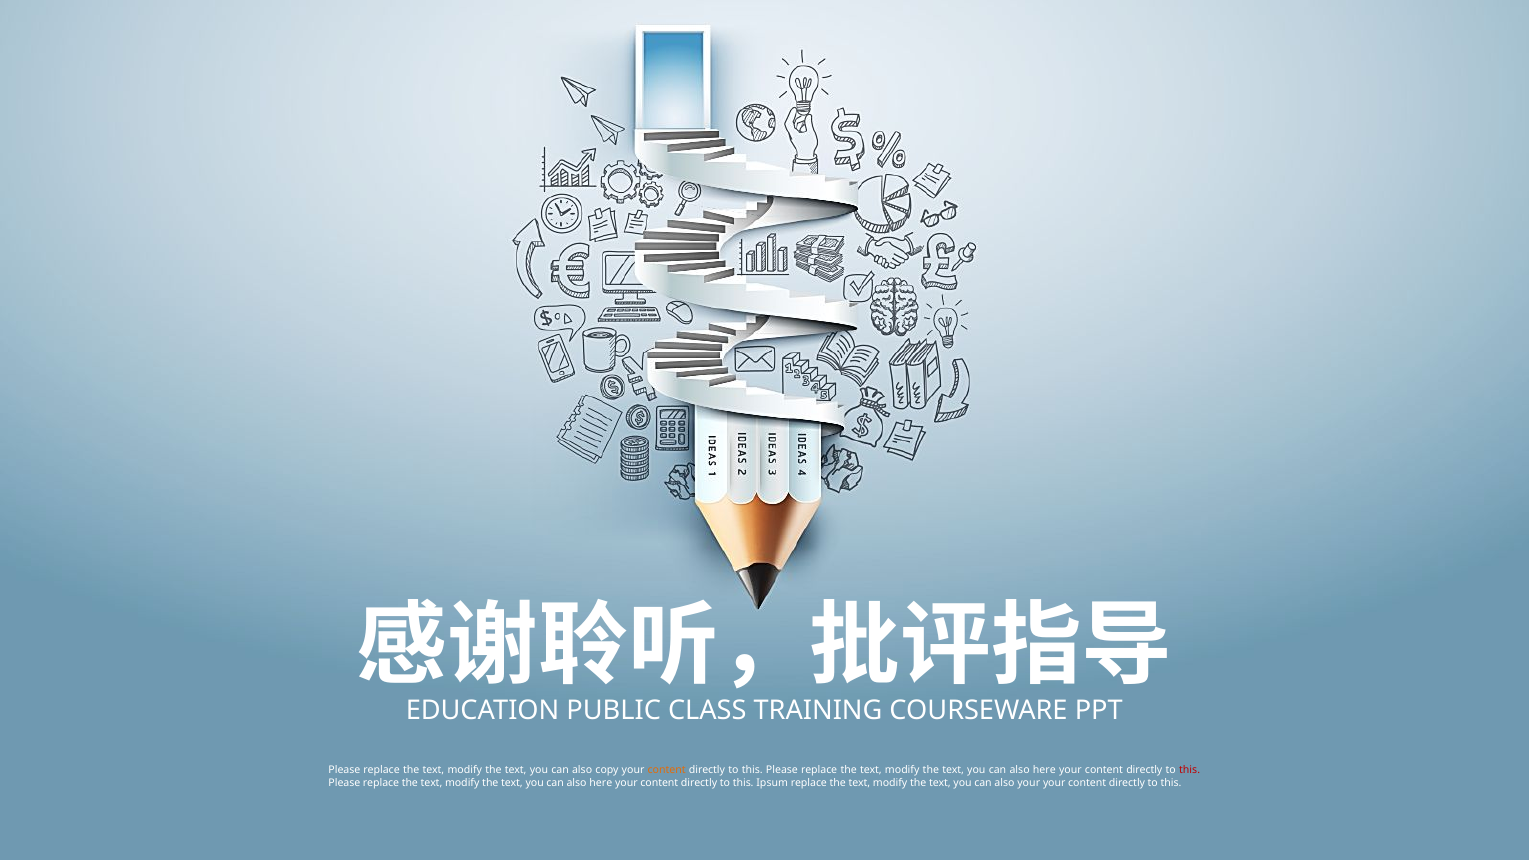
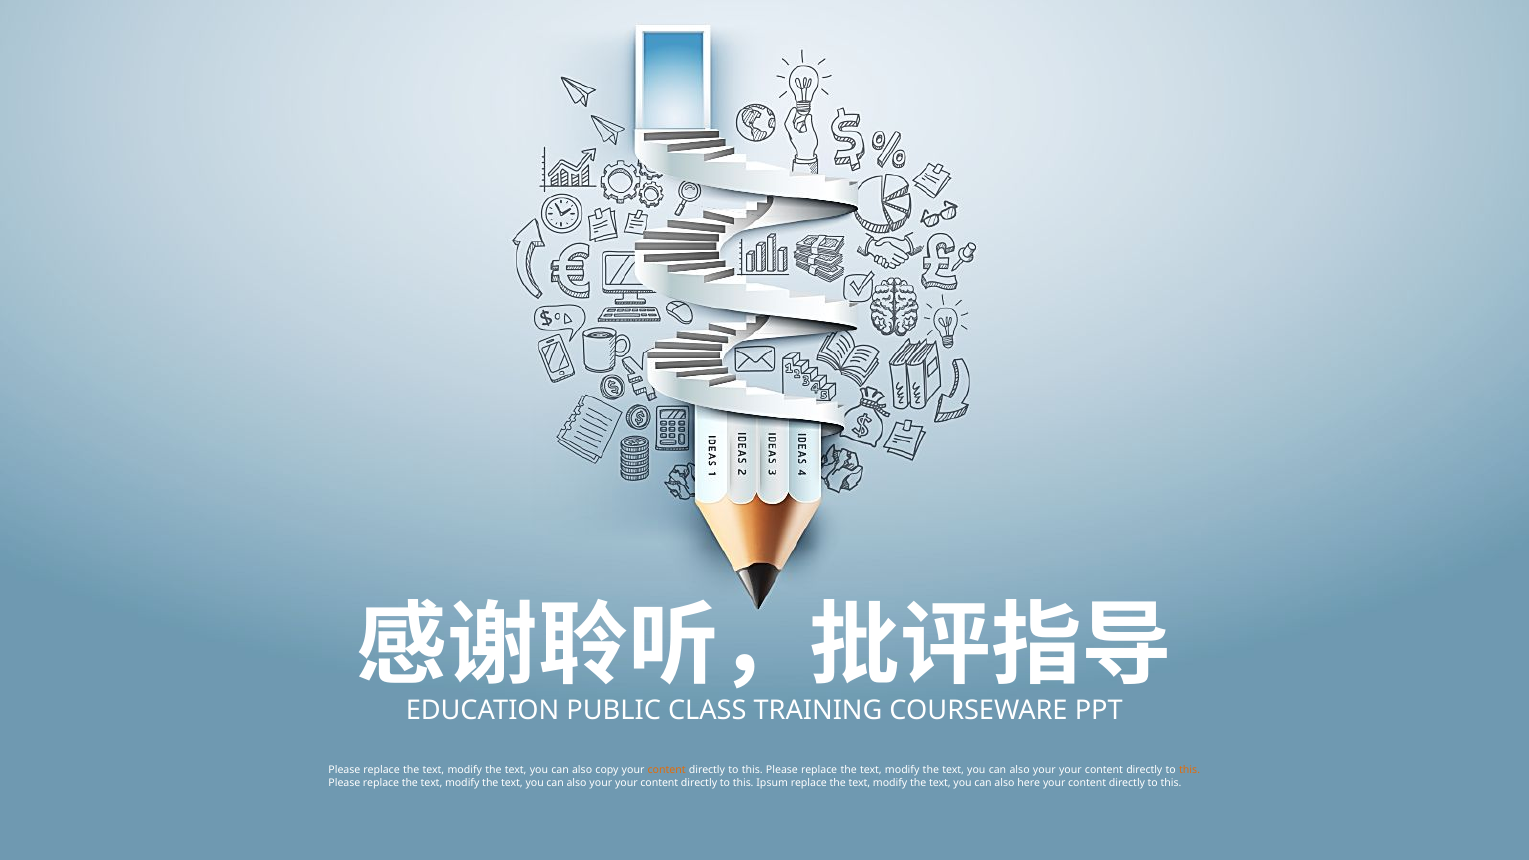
here at (1044, 770): here -> your
this at (1190, 770) colour: red -> orange
here at (601, 783): here -> your
also your: your -> here
